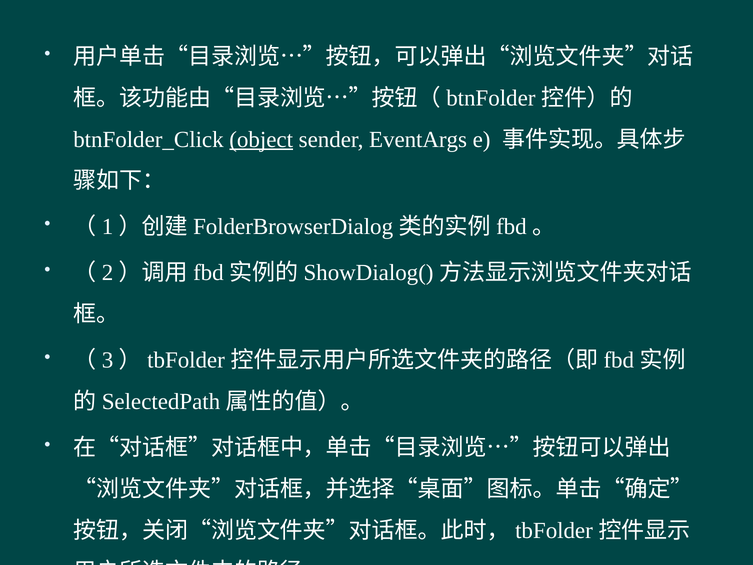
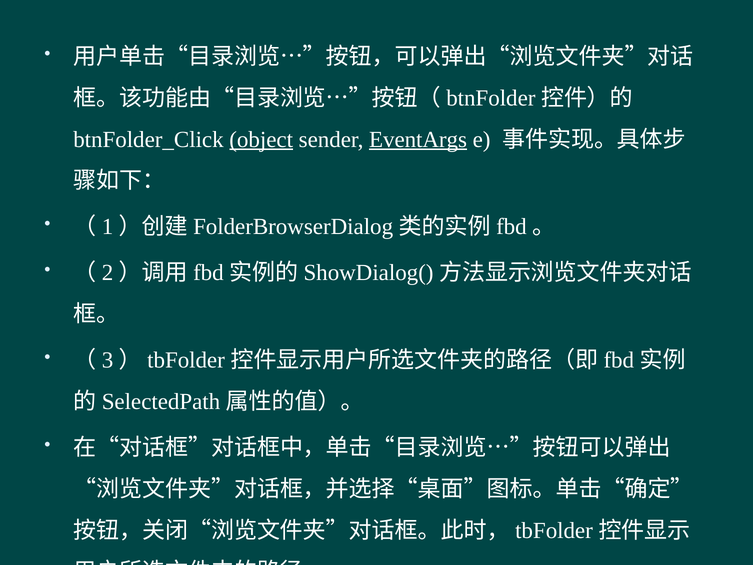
EventArgs underline: none -> present
